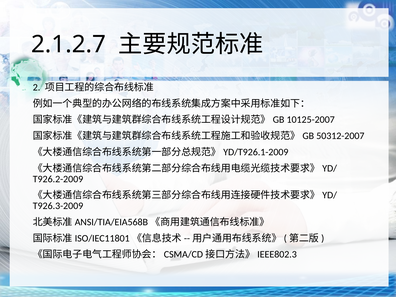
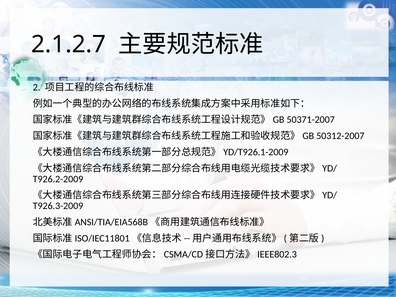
10125-2007: 10125-2007 -> 50371-2007
